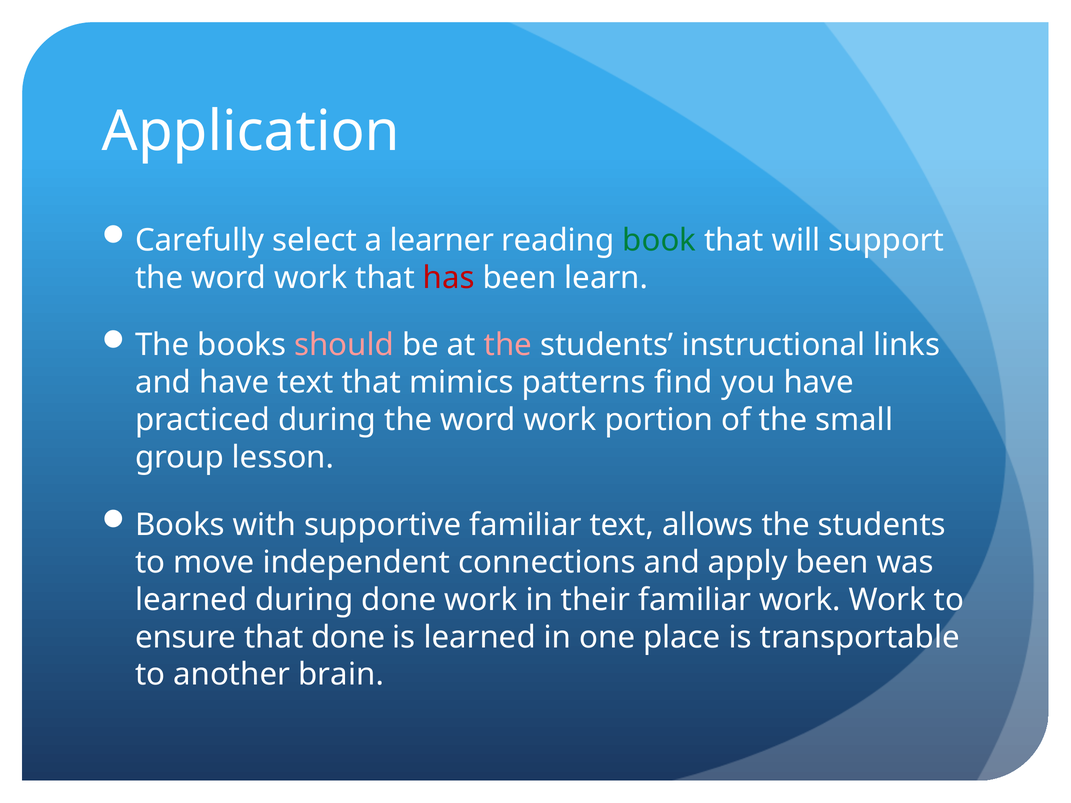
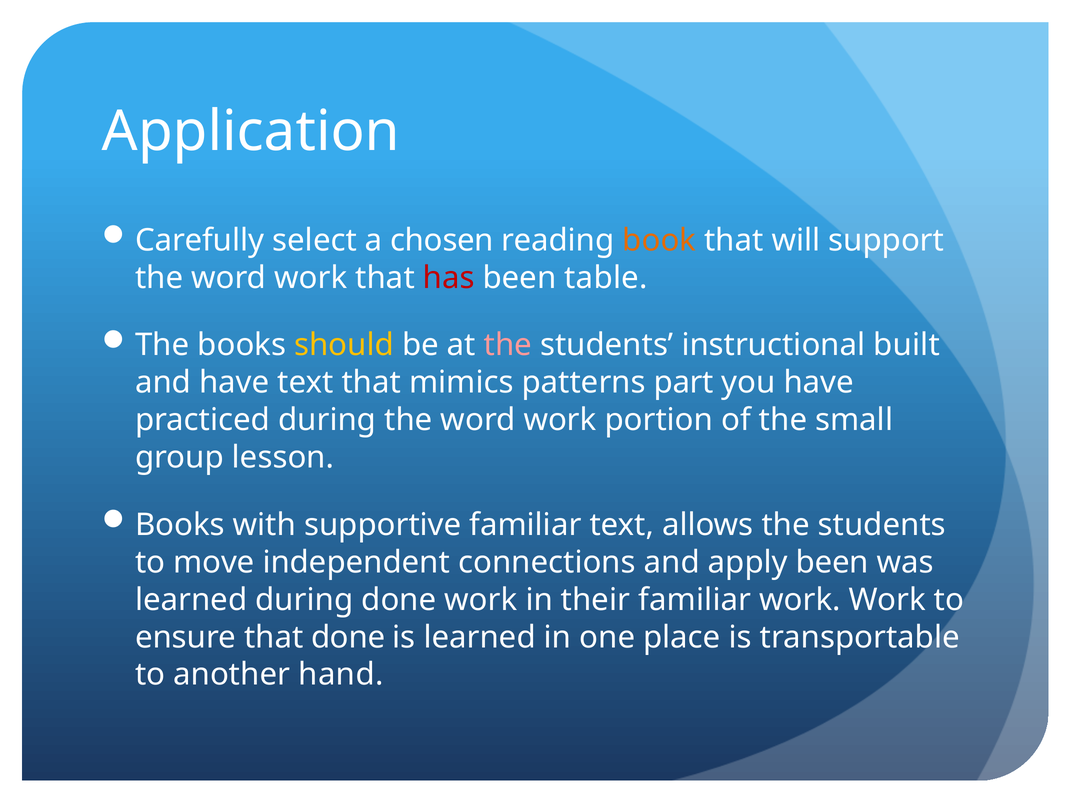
learner: learner -> chosen
book colour: green -> orange
learn: learn -> table
should colour: pink -> yellow
links: links -> built
find: find -> part
brain: brain -> hand
